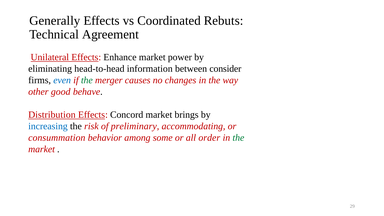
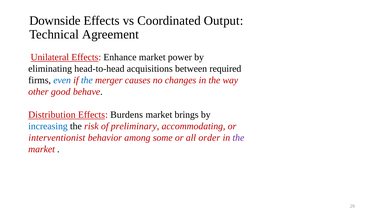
Generally: Generally -> Downside
Rebuts: Rebuts -> Output
information: information -> acquisitions
consider: consider -> required
the at (87, 80) colour: green -> blue
Concord: Concord -> Burdens
consummation: consummation -> interventionist
the at (238, 138) colour: green -> purple
